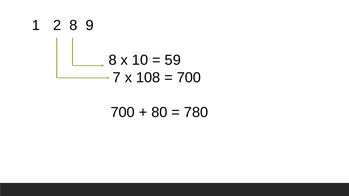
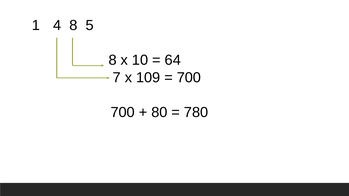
2: 2 -> 4
9: 9 -> 5
59: 59 -> 64
108: 108 -> 109
